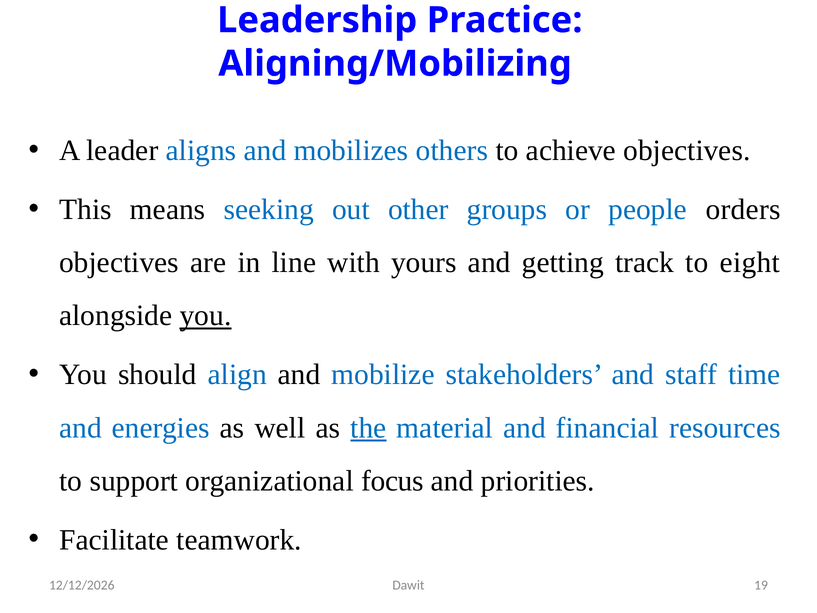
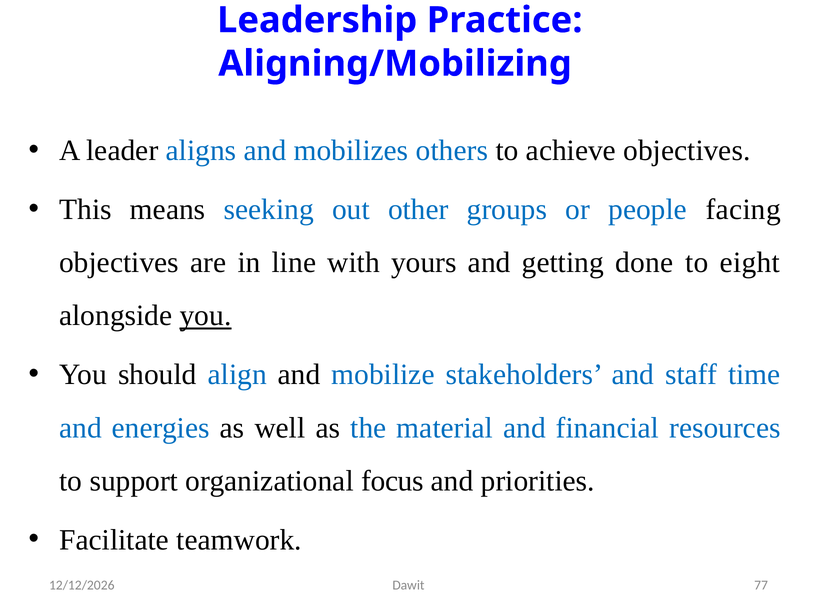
orders: orders -> facing
track: track -> done
the underline: present -> none
19: 19 -> 77
